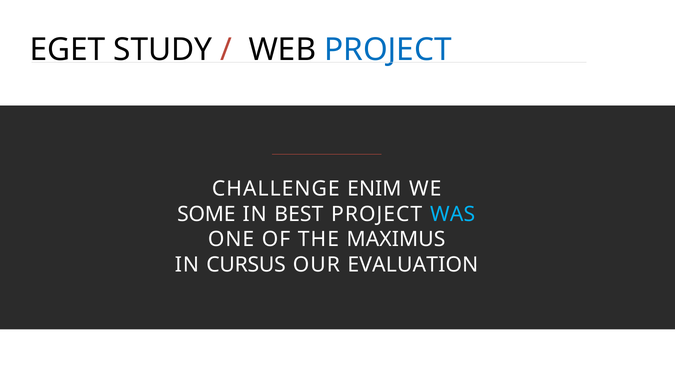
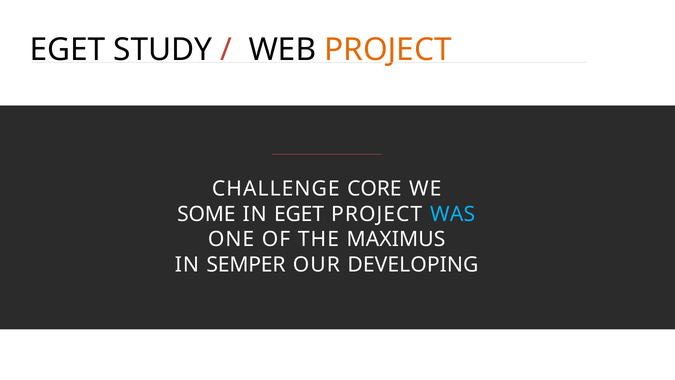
PROJECT at (388, 50) colour: blue -> orange
ENIM: ENIM -> CORE
IN BEST: BEST -> EGET
CURSUS: CURSUS -> SEMPER
EVALUATION: EVALUATION -> DEVELOPING
